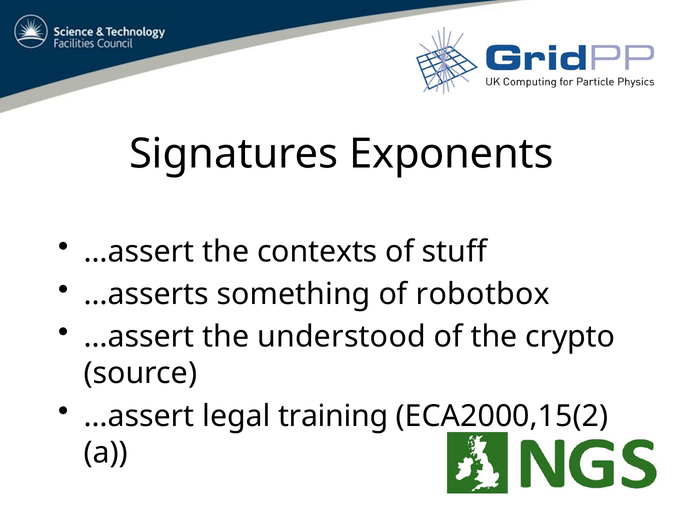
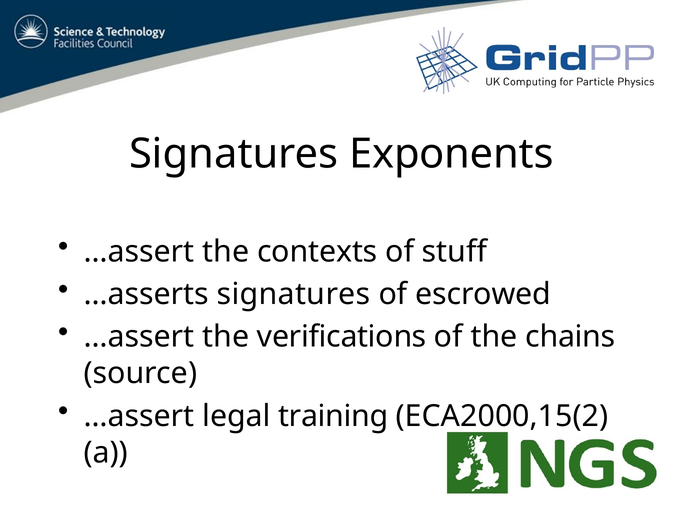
…asserts something: something -> signatures
robotbox: robotbox -> escrowed
understood: understood -> verifications
crypto: crypto -> chains
